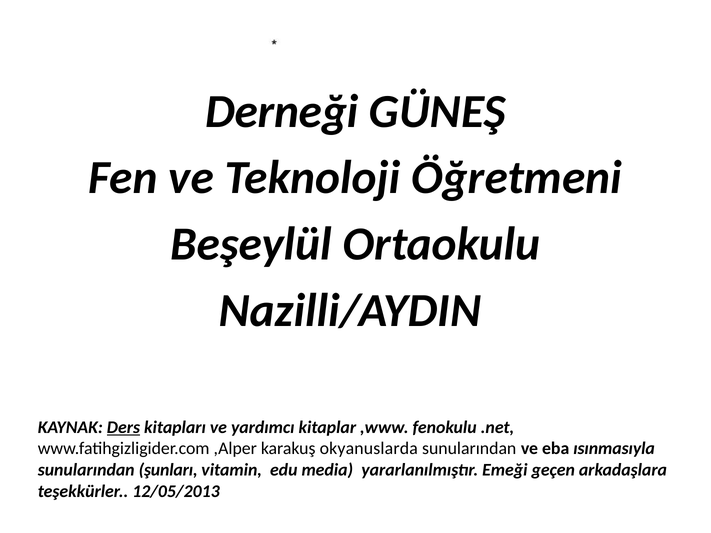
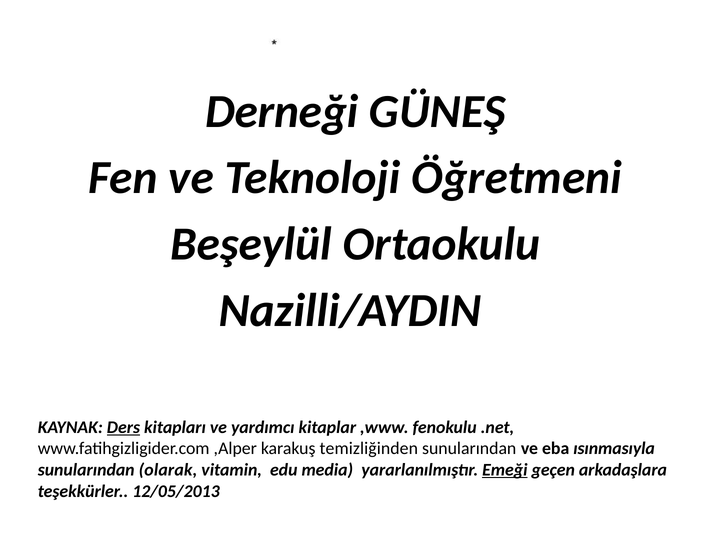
okyanuslarda: okyanuslarda -> temizliğinden
şunları: şunları -> olarak
Emeği underline: none -> present
